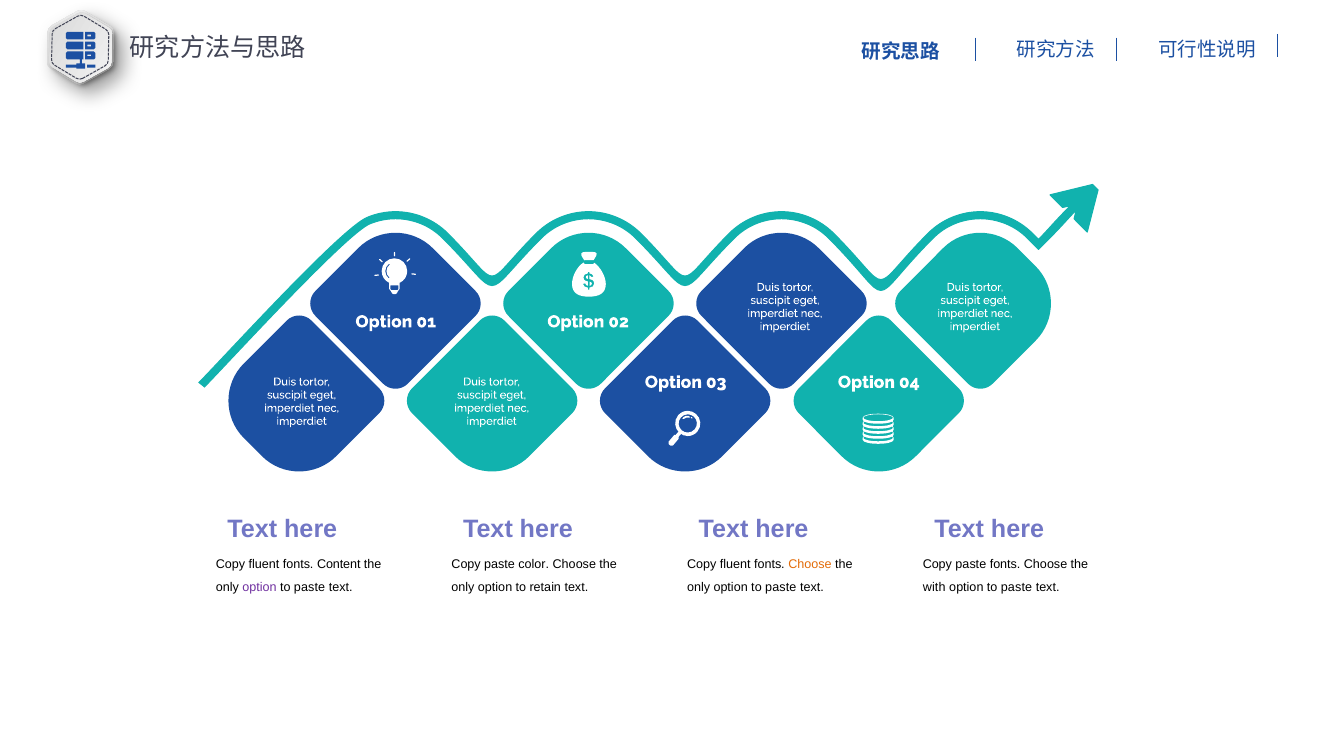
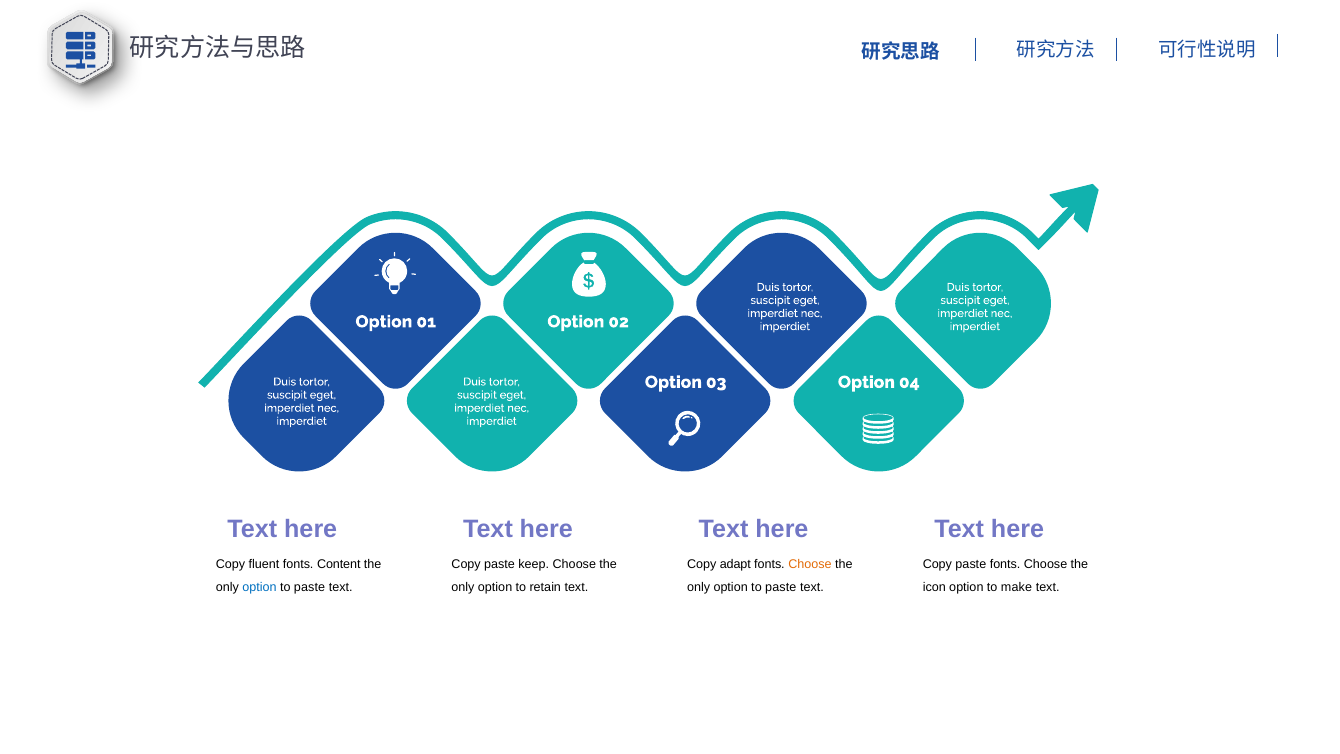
color: color -> keep
fluent at (735, 564): fluent -> adapt
option at (259, 587) colour: purple -> blue
with: with -> icon
paste at (1016, 587): paste -> make
